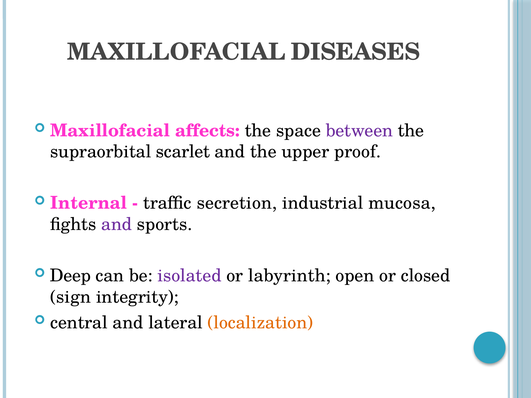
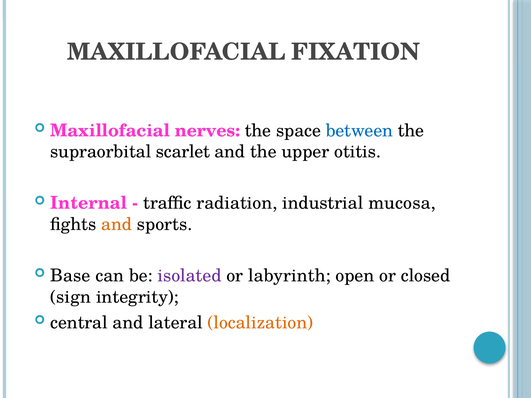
DISEASES: DISEASES -> FIXATION
affects: affects -> nerves
between colour: purple -> blue
proof: proof -> otitis
secretion: secretion -> radiation
and at (117, 224) colour: purple -> orange
Deep: Deep -> Base
